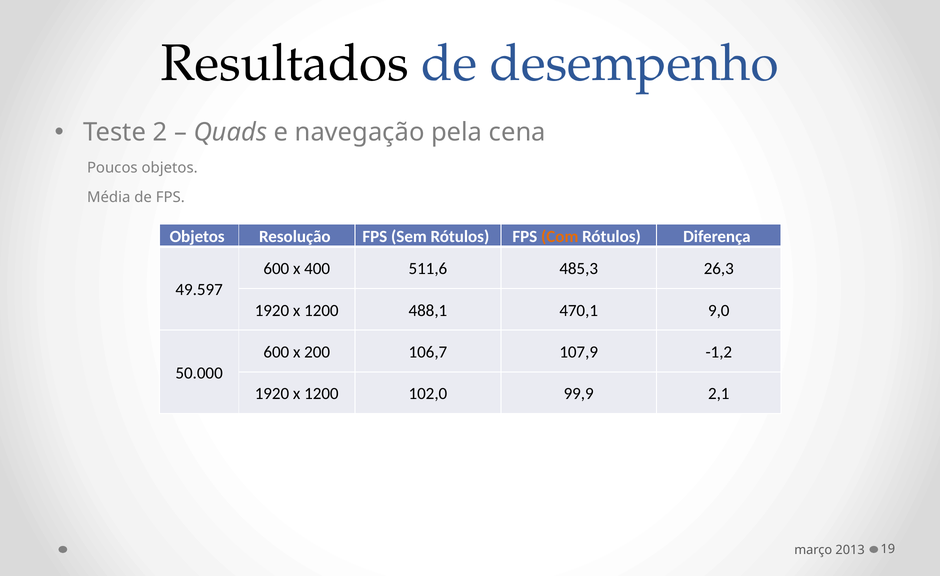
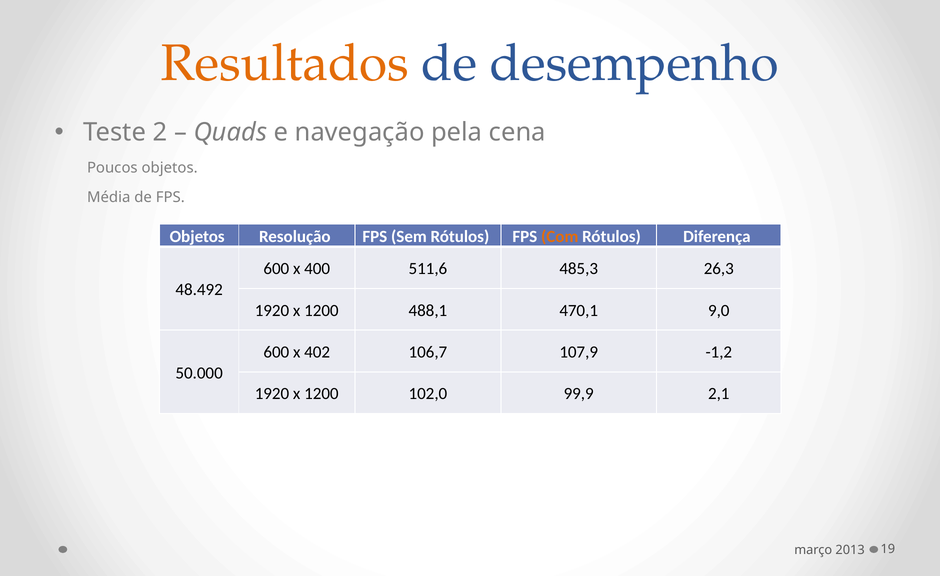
Resultados colour: black -> orange
49.597: 49.597 -> 48.492
200: 200 -> 402
